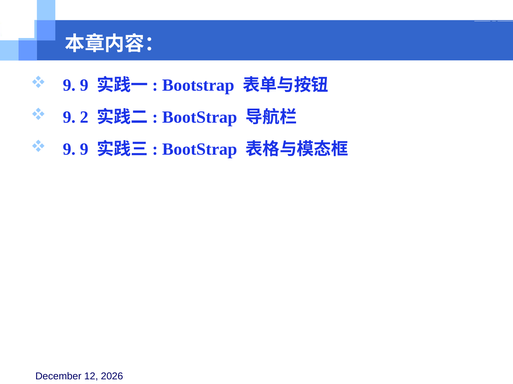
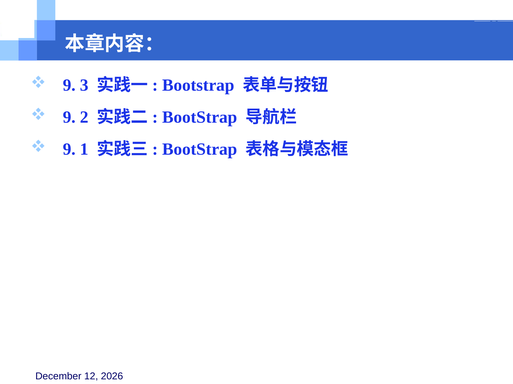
9 at (84, 85): 9 -> 3
9 at (84, 150): 9 -> 1
